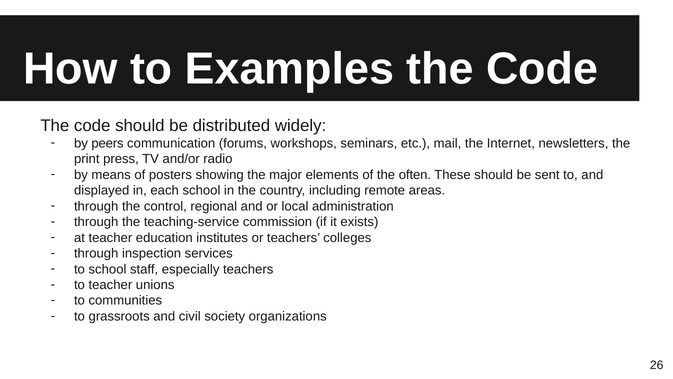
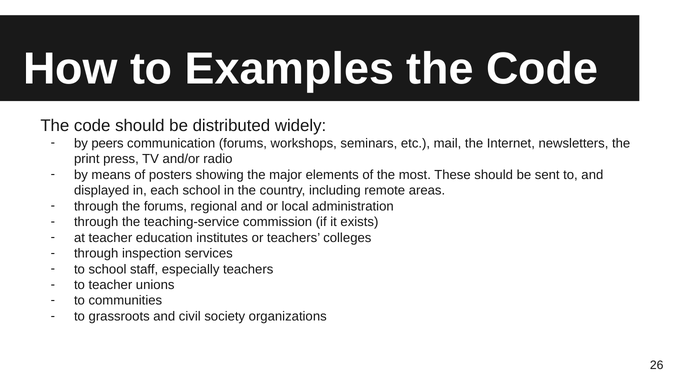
often: often -> most
the control: control -> forums
